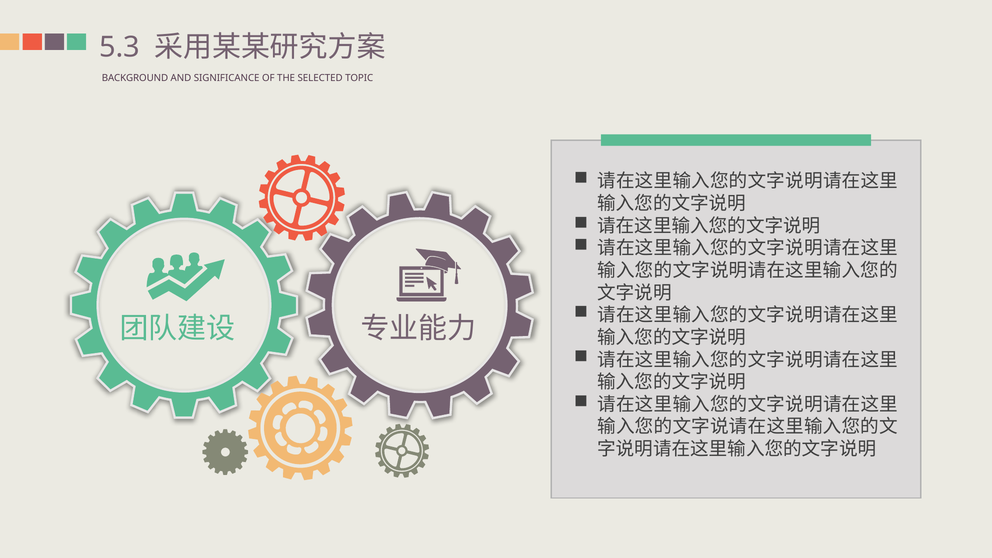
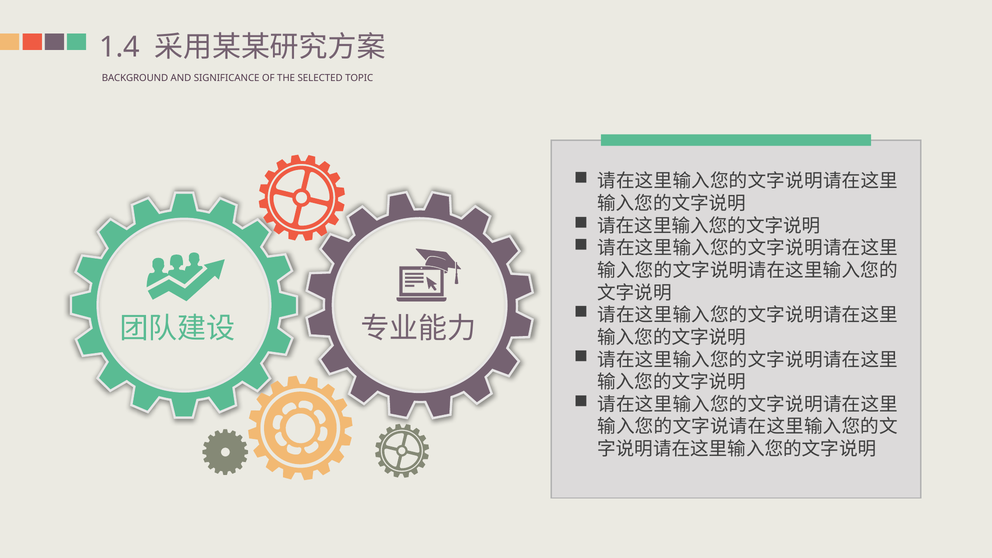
5.3: 5.3 -> 1.4
